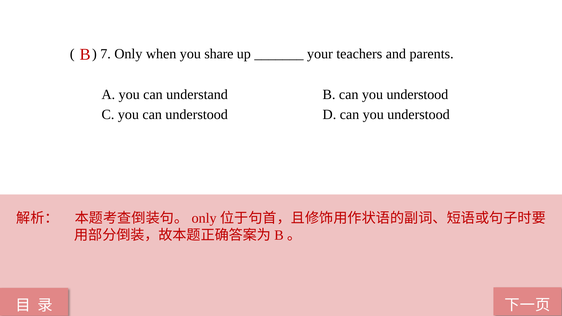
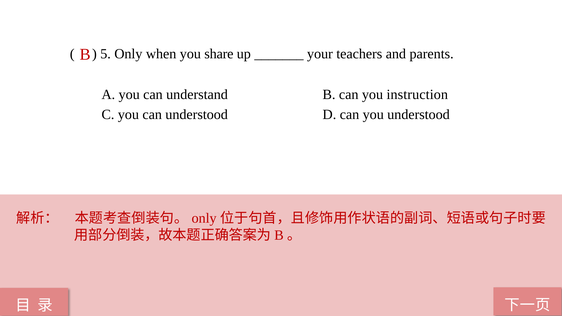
7: 7 -> 5
B can you understood: understood -> instruction
